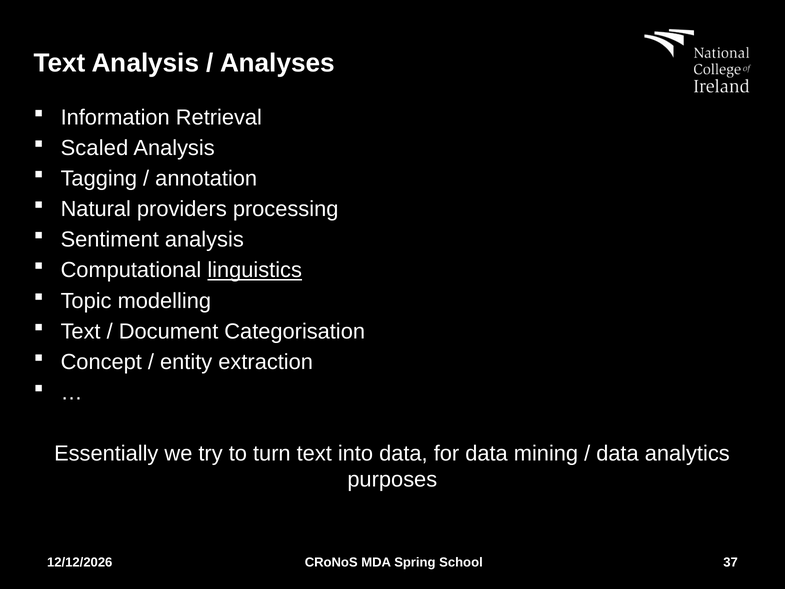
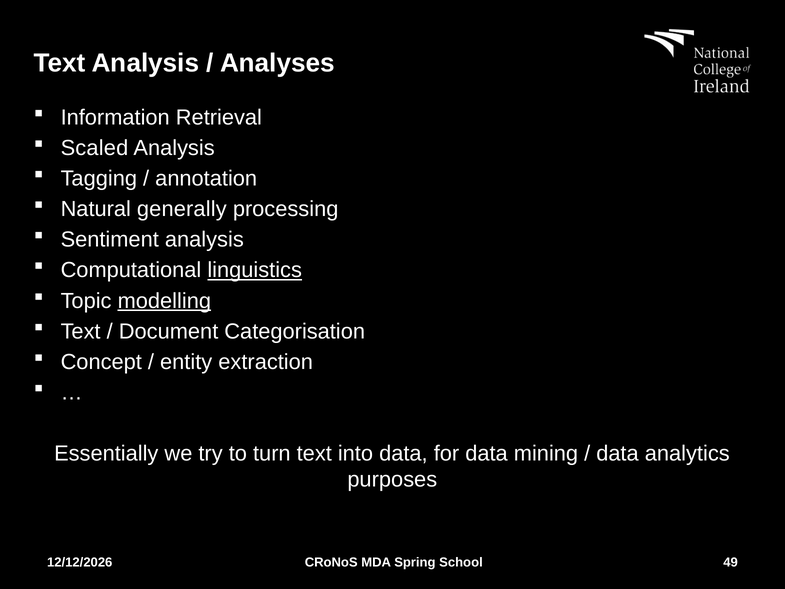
providers: providers -> generally
modelling underline: none -> present
37: 37 -> 49
